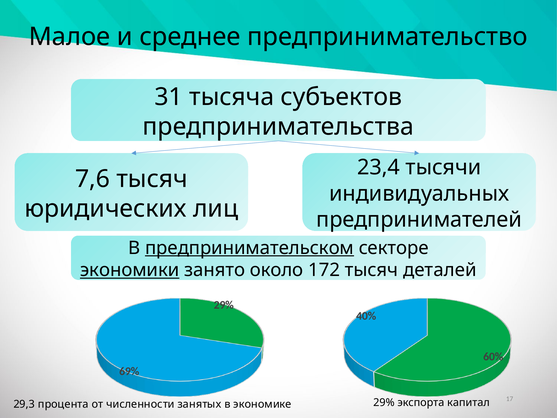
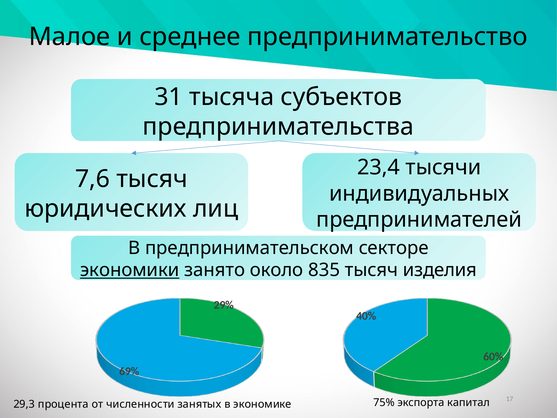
предпринимательском underline: present -> none
172: 172 -> 835
деталей: деталей -> изделия
29% at (384, 403): 29% -> 75%
